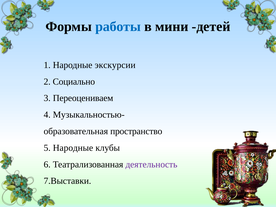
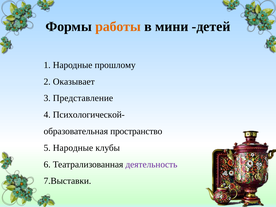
работы colour: blue -> orange
экскурсии: экскурсии -> прошлому
Социально: Социально -> Оказывает
Переоцениваем: Переоцениваем -> Представление
Музыкальностью-: Музыкальностью- -> Психологической-
